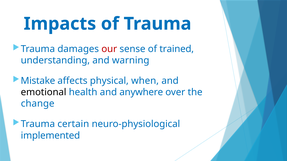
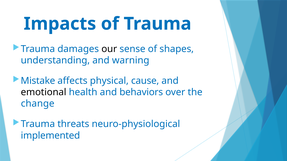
our colour: red -> black
trained: trained -> shapes
when: when -> cause
anywhere: anywhere -> behaviors
certain: certain -> threats
